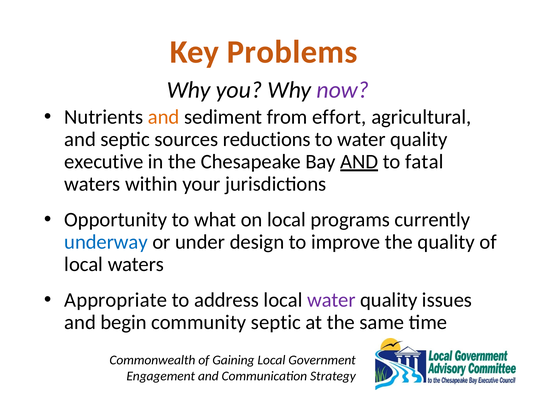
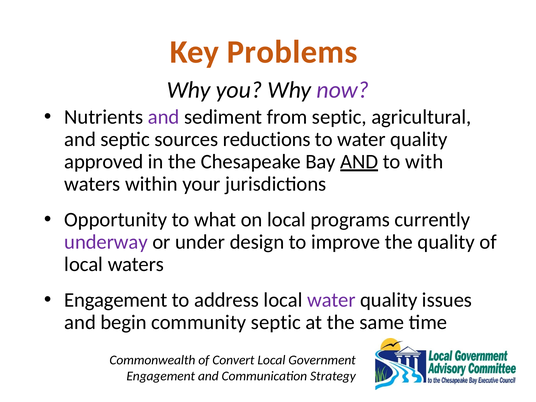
and at (164, 117) colour: orange -> purple
from effort: effort -> septic
executive: executive -> approved
fatal: fatal -> with
underway colour: blue -> purple
Appropriate at (116, 300): Appropriate -> Engagement
Gaining: Gaining -> Convert
